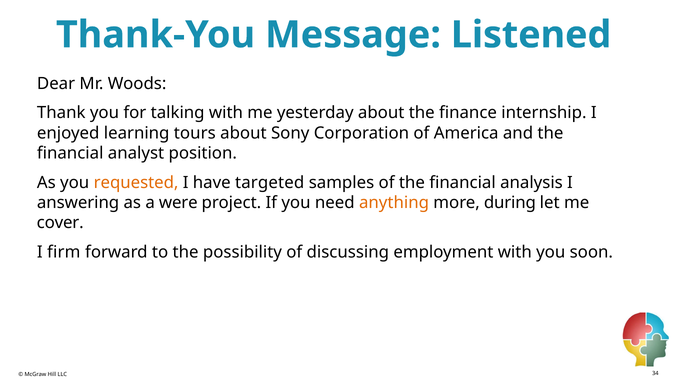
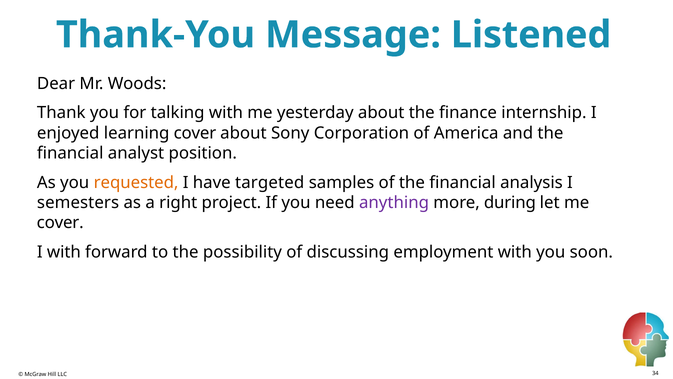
learning tours: tours -> cover
answering: answering -> semesters
were: were -> right
anything colour: orange -> purple
I firm: firm -> with
